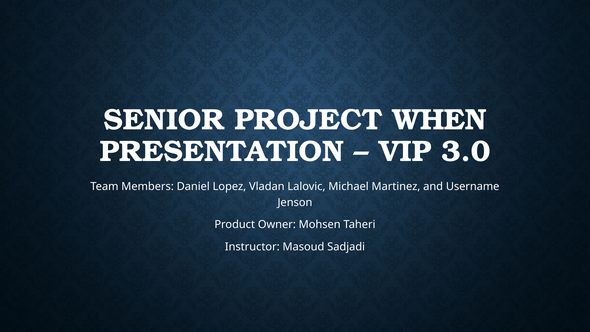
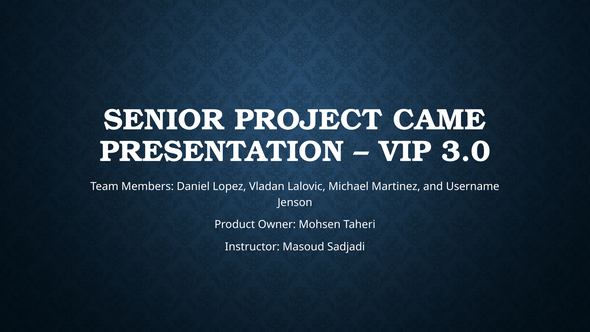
WHEN: WHEN -> CAME
